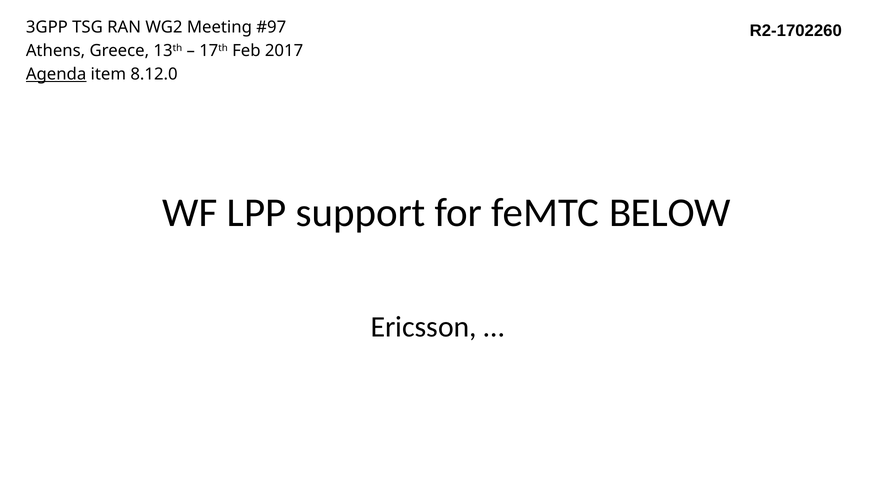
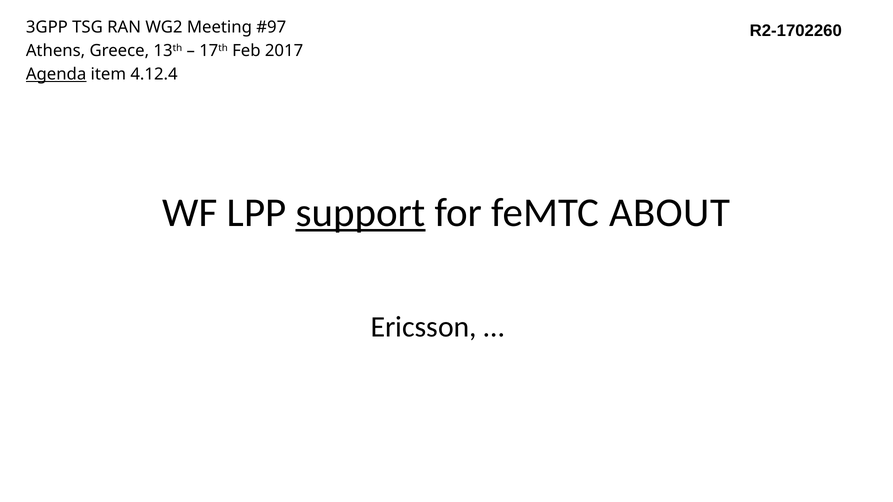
8.12.0: 8.12.0 -> 4.12.4
support underline: none -> present
BELOW: BELOW -> ABOUT
